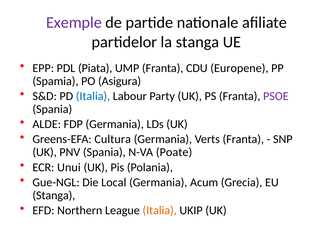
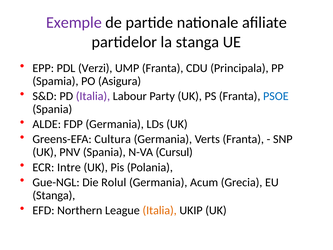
Piata: Piata -> Verzi
Europene: Europene -> Principala
Italia at (93, 96) colour: blue -> purple
PSOE colour: purple -> blue
Poate: Poate -> Cursul
Unui: Unui -> Intre
Local: Local -> Rolul
